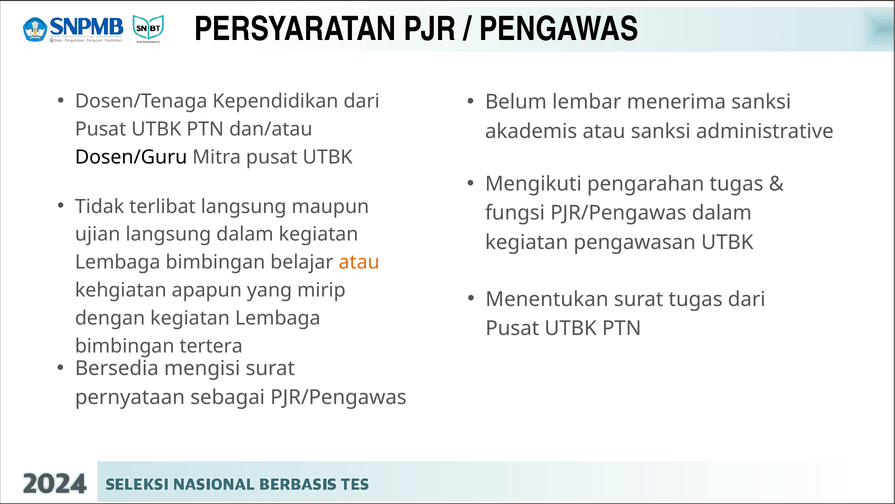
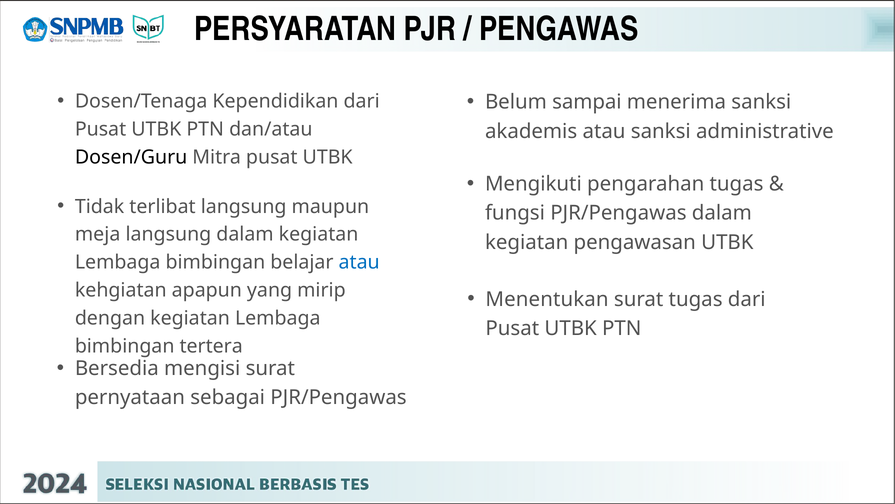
lembar: lembar -> sampai
ujian: ujian -> meja
atau at (359, 262) colour: orange -> blue
